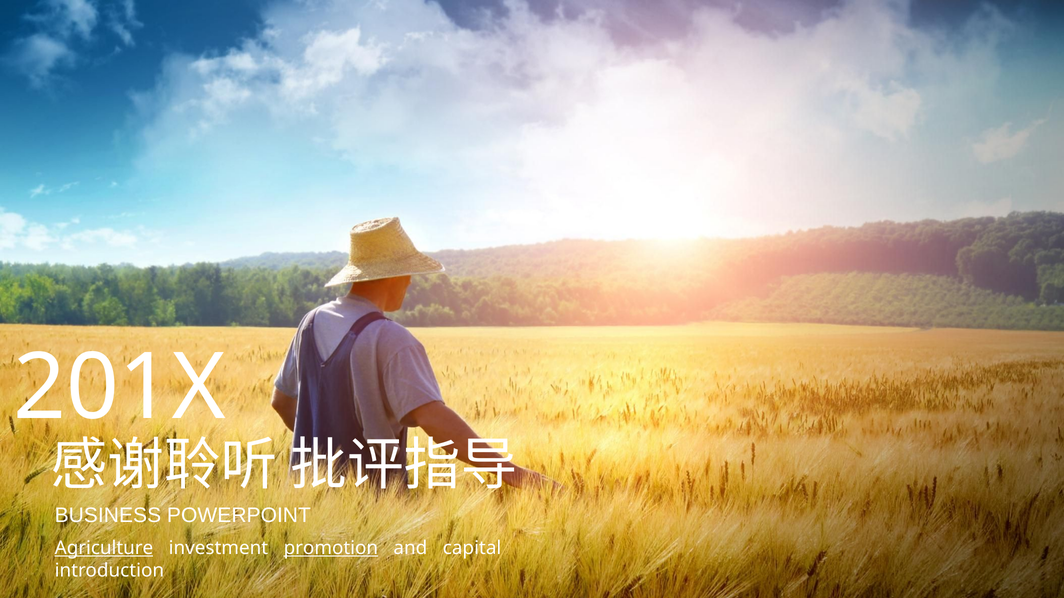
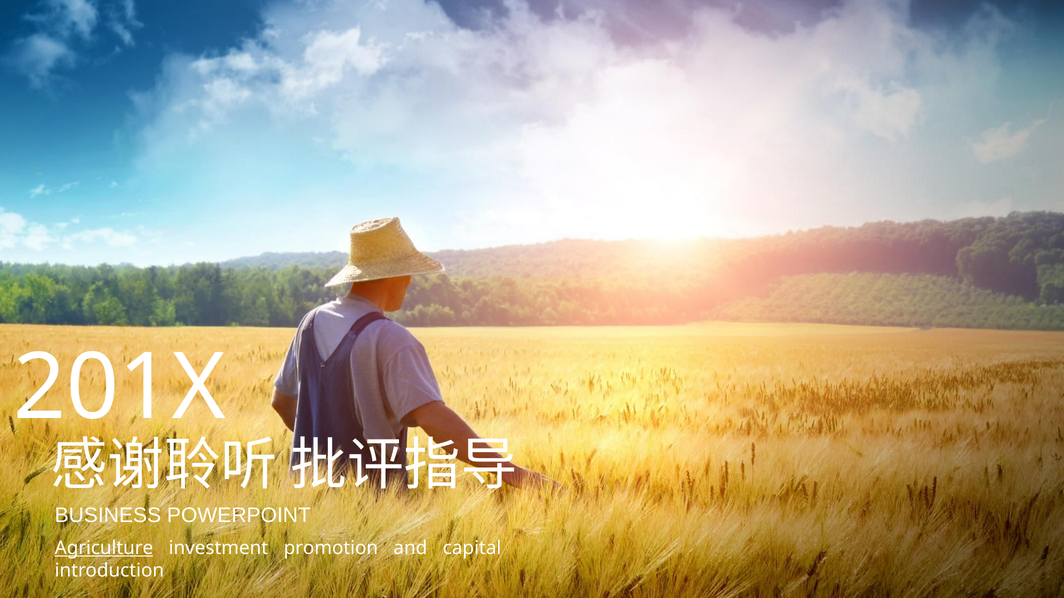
promotion underline: present -> none
